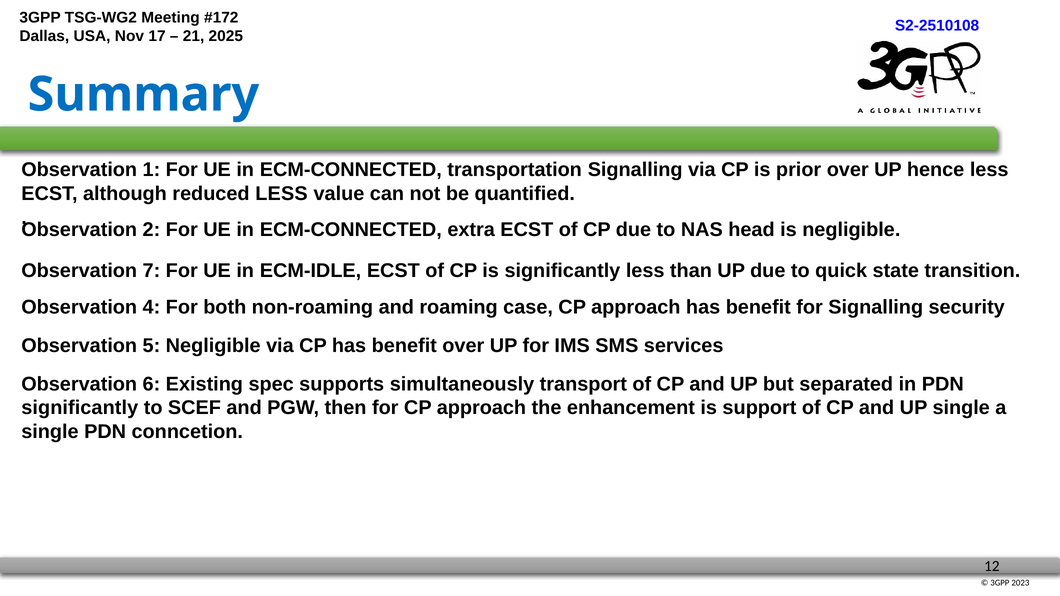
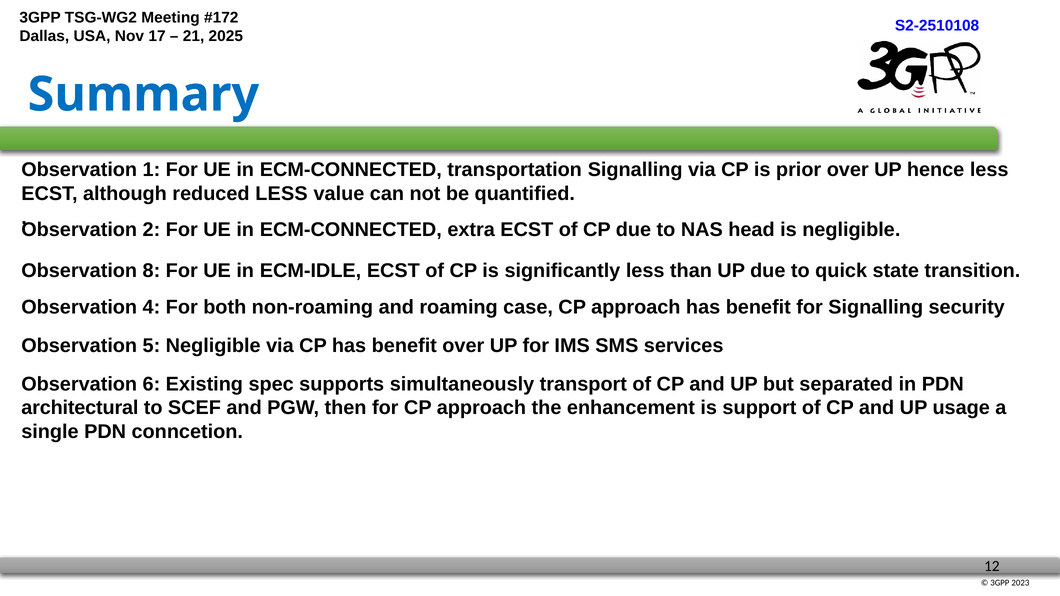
7: 7 -> 8
significantly at (80, 408): significantly -> architectural
UP single: single -> usage
